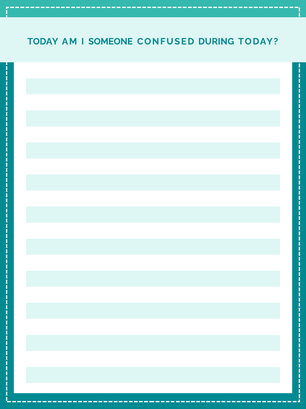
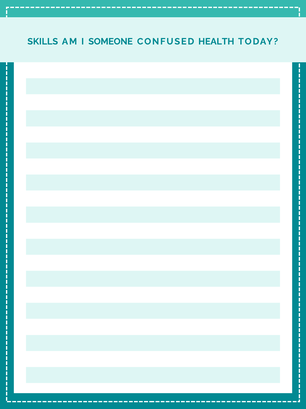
TODAY at (43, 41): TODAY -> SKILLS
DURING: DURING -> HEALTH
